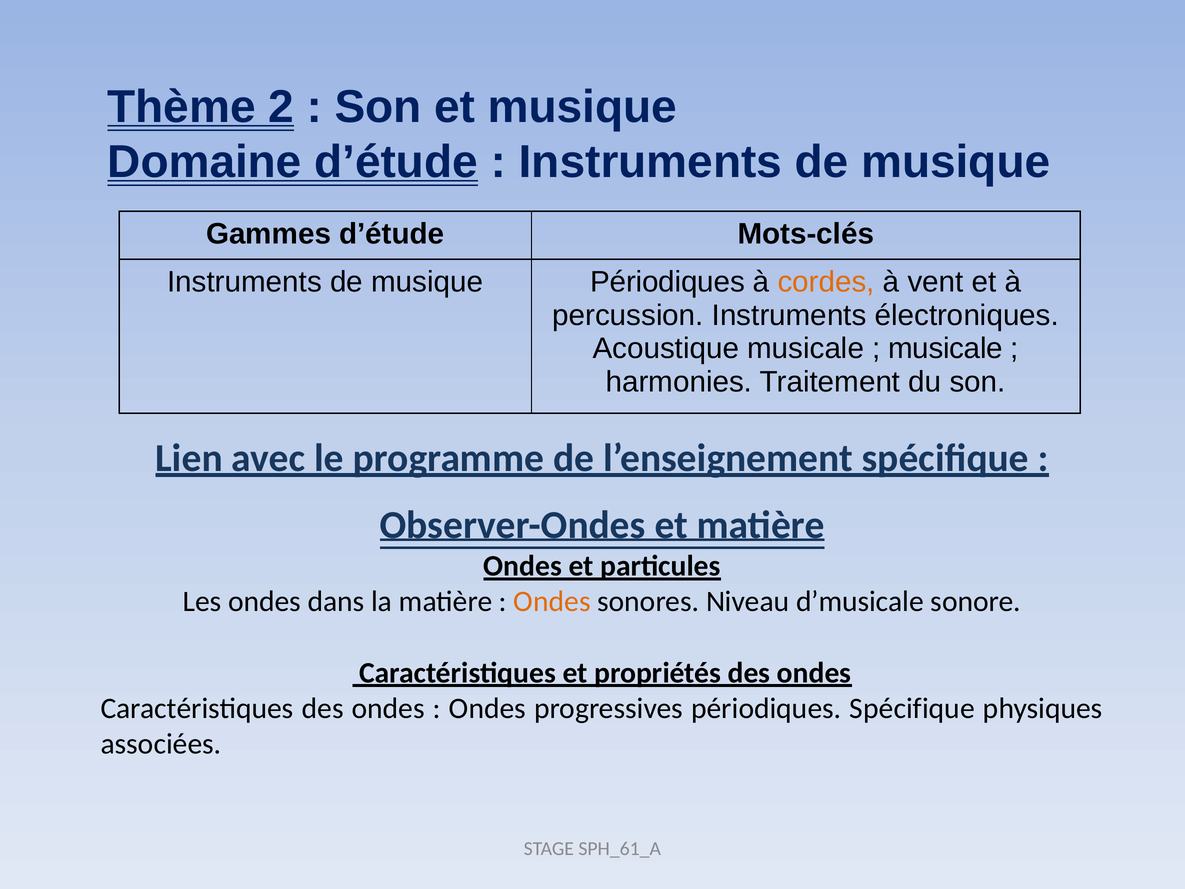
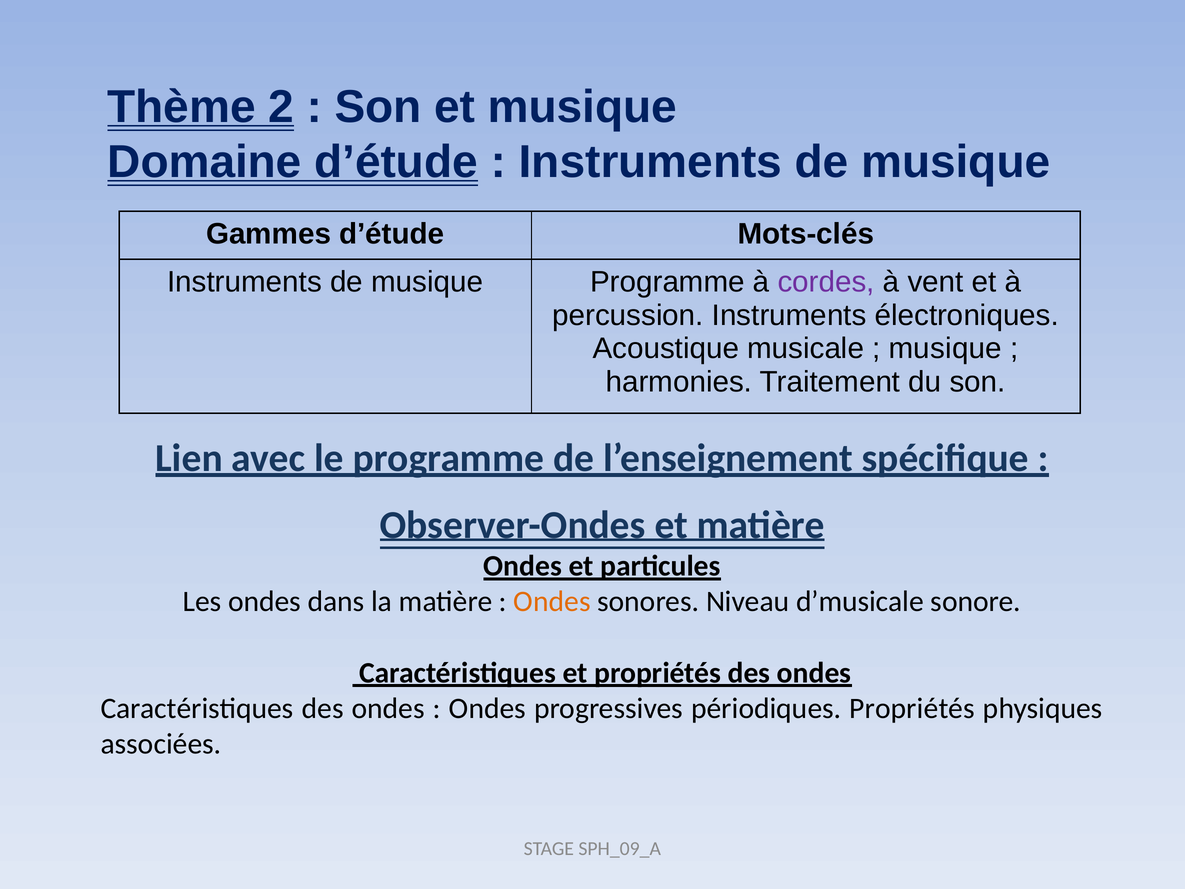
musique Périodiques: Périodiques -> Programme
cordes colour: orange -> purple
musicale at (946, 348): musicale -> musique
périodiques Spécifique: Spécifique -> Propriétés
SPH_61_A: SPH_61_A -> SPH_09_A
